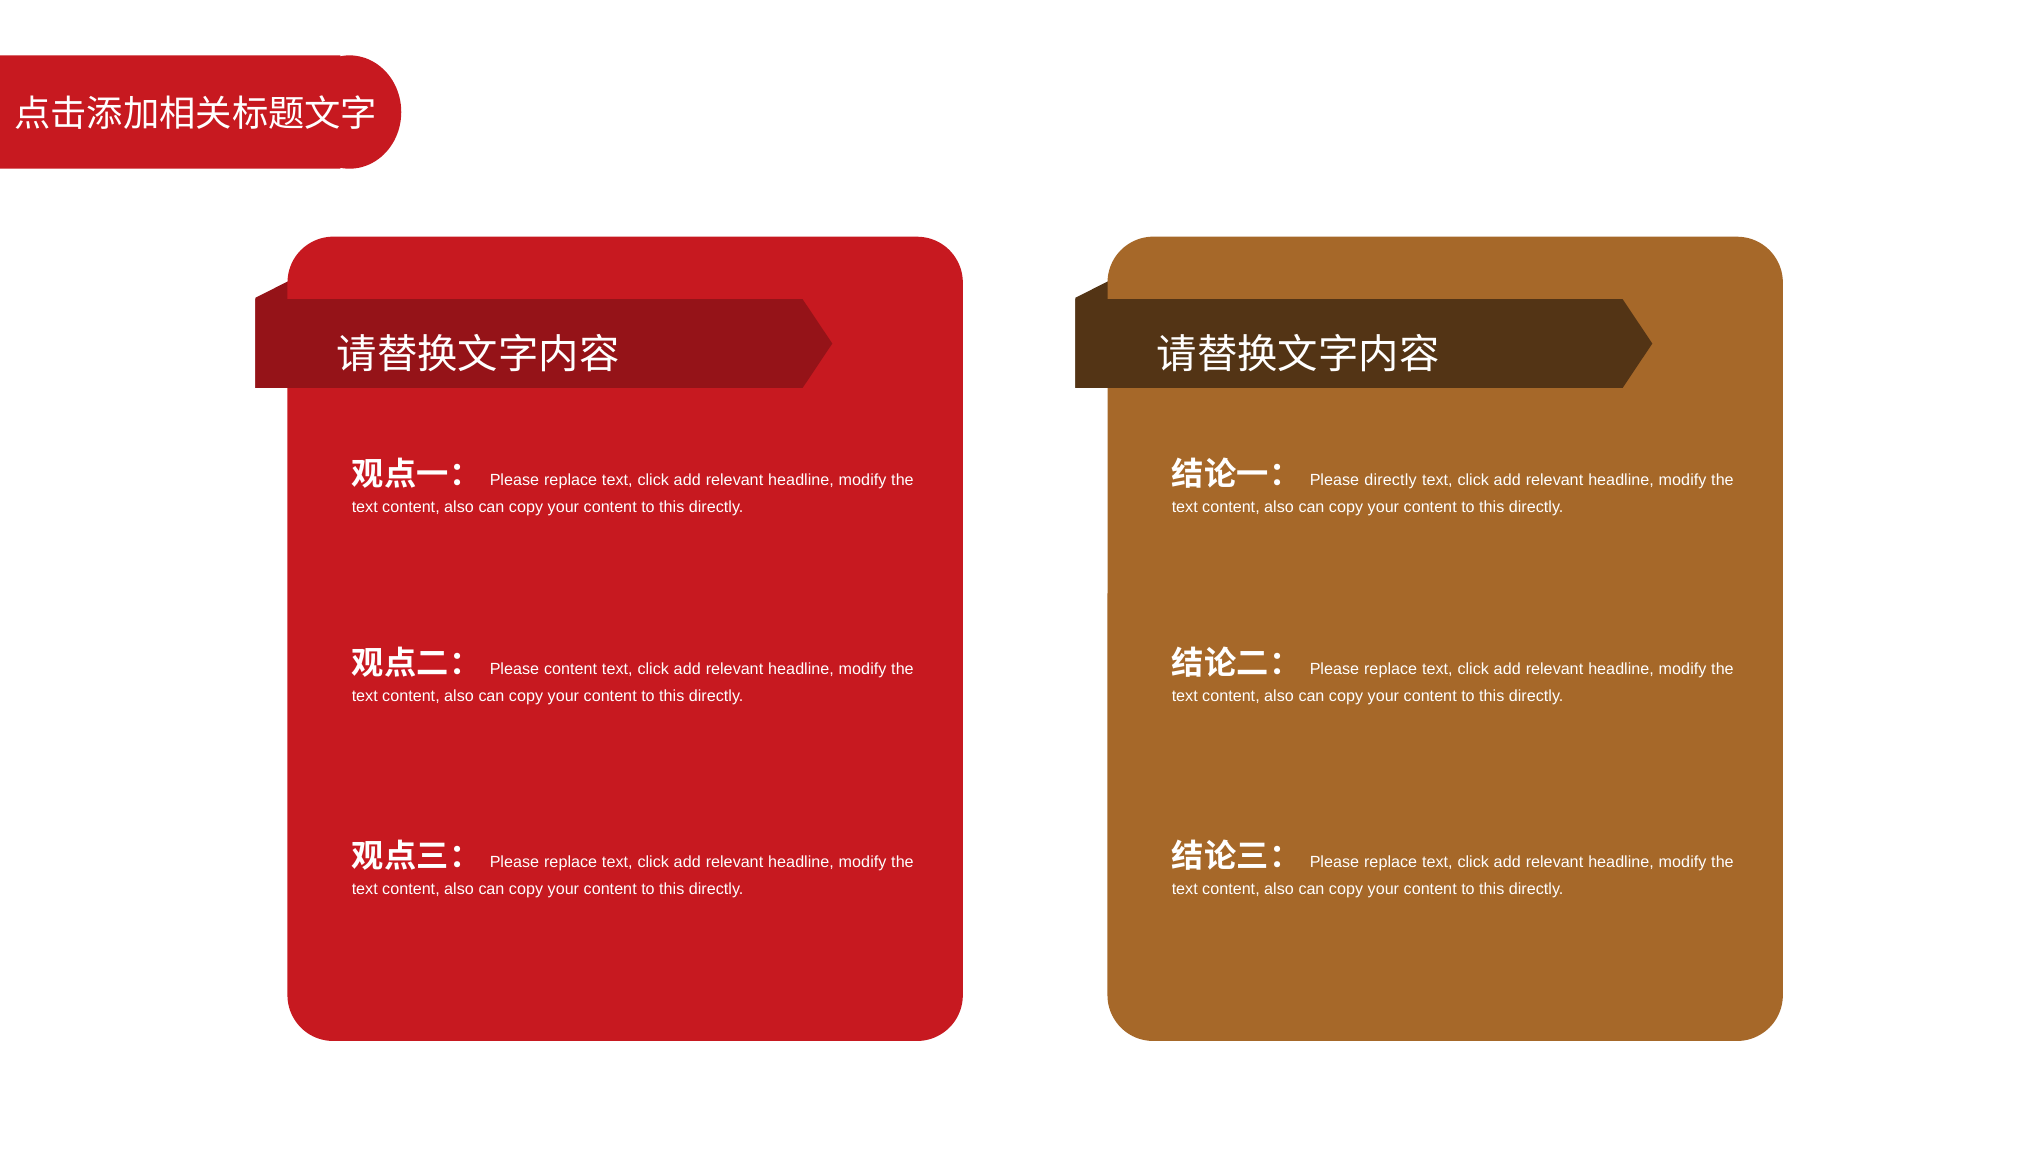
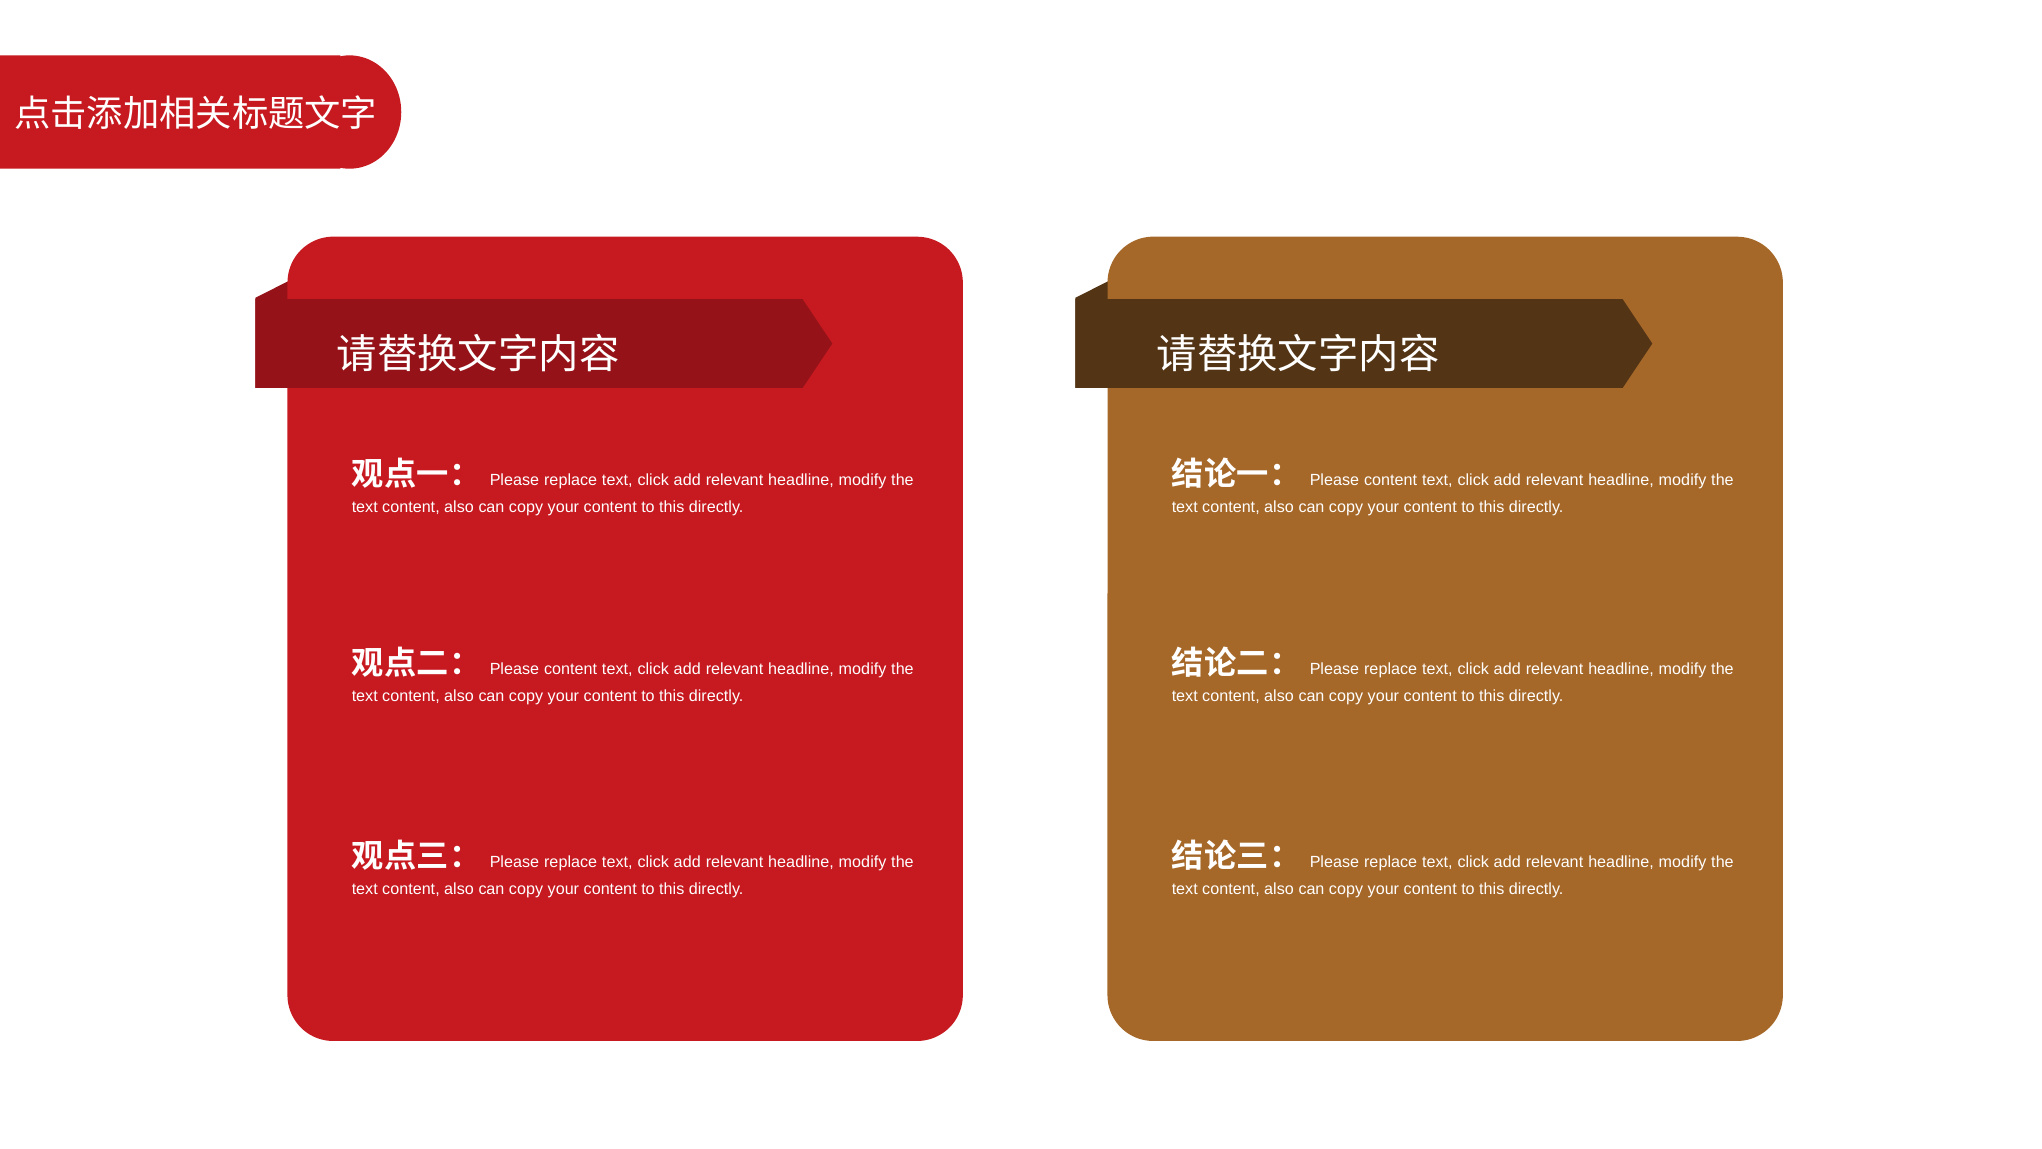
directly at (1391, 480): directly -> content
